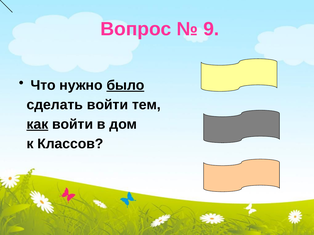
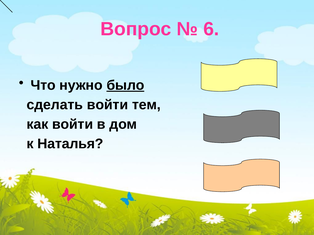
9: 9 -> 6
как underline: present -> none
Классов: Классов -> Наталья
